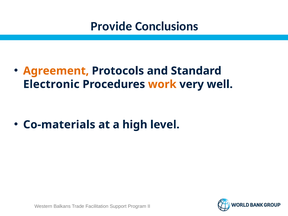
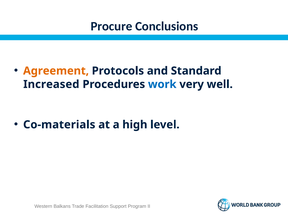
Provide: Provide -> Procure
Electronic: Electronic -> Increased
work colour: orange -> blue
